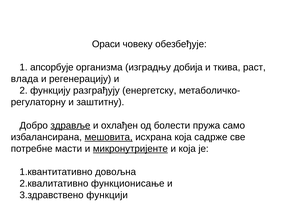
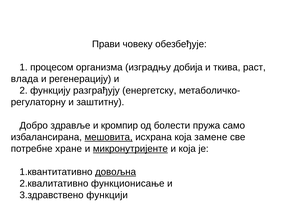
Ораси: Ораси -> Прави
апсорбује: апсорбује -> процесом
здравље underline: present -> none
охлађен: охлађен -> кромпир
садрже: садрже -> замене
масти: масти -> хране
довољна underline: none -> present
